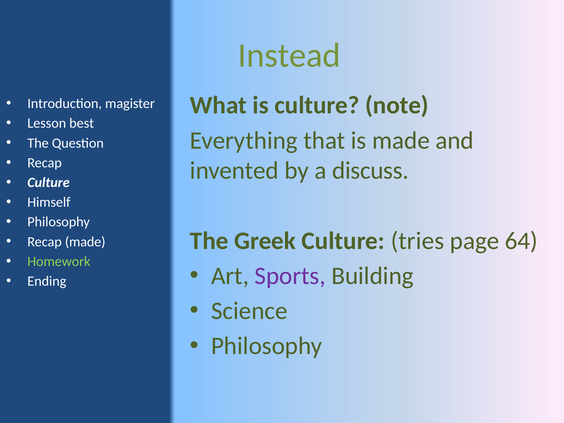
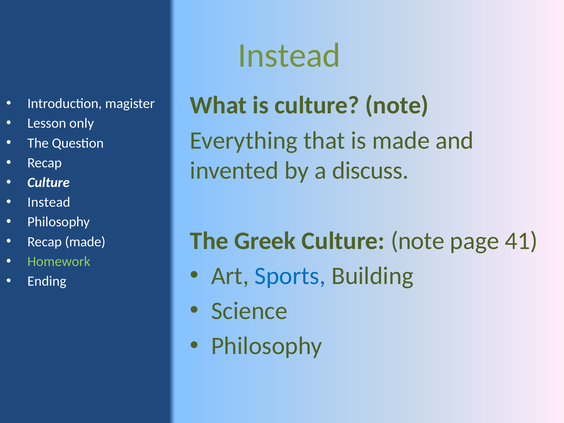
best: best -> only
Himself at (49, 202): Himself -> Instead
Greek Culture tries: tries -> note
64: 64 -> 41
Sports colour: purple -> blue
